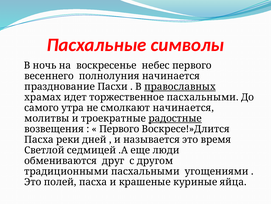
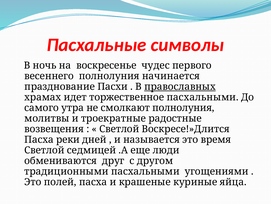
небес: небес -> чудес
смолкают начинается: начинается -> полнолуния
радостные underline: present -> none
Первого at (119, 129): Первого -> Светлой
